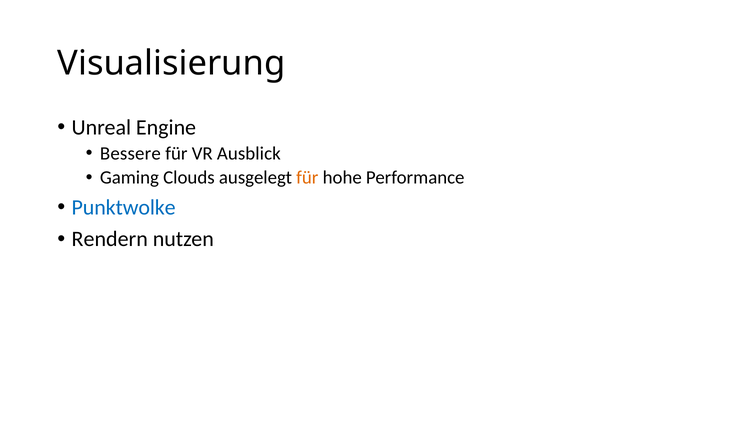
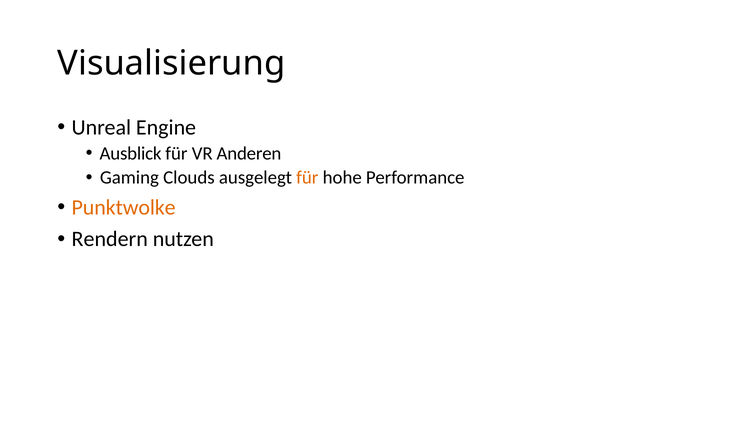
Bessere: Bessere -> Ausblick
Ausblick: Ausblick -> Anderen
Punktwolke colour: blue -> orange
